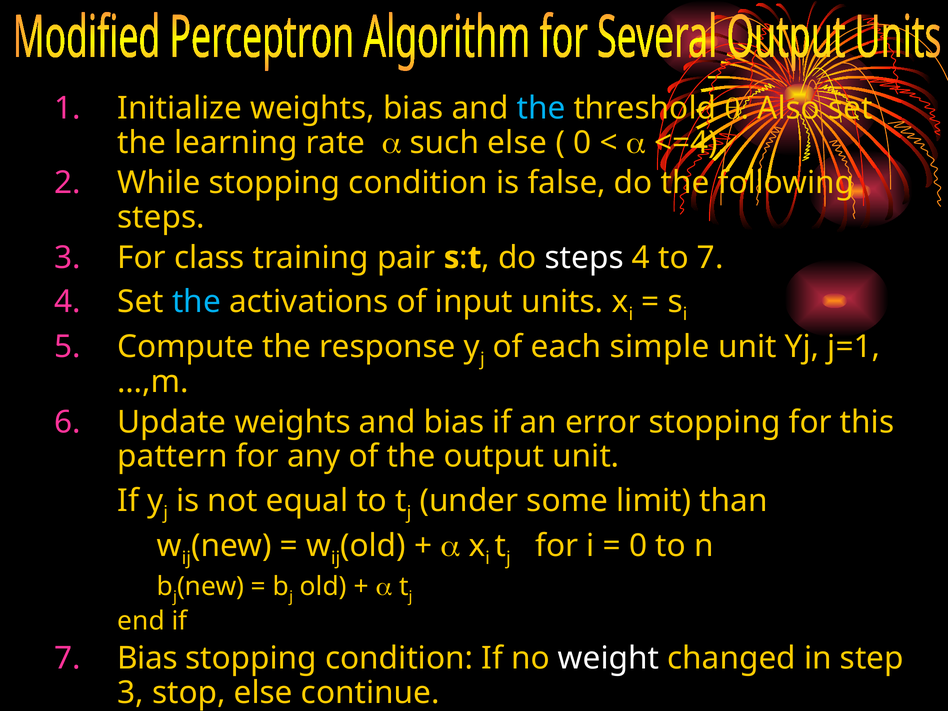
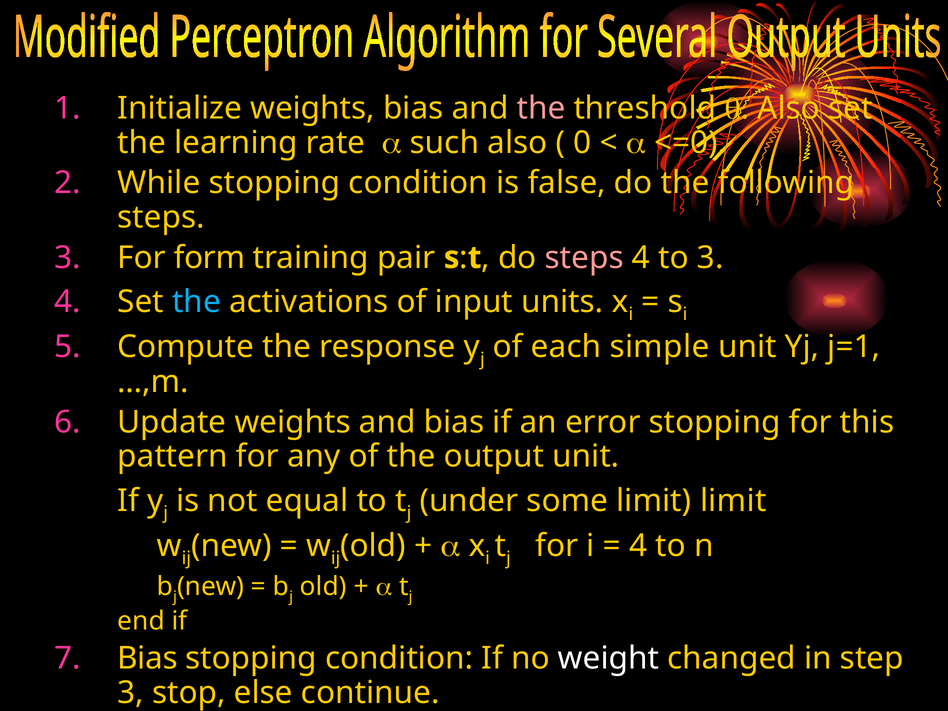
the at (541, 109) colour: light blue -> pink
such else: else -> also
<=4: <=4 -> <=0
class: class -> form
steps at (584, 258) colour: white -> pink
to 7: 7 -> 3
limit than: than -> limit
0 at (638, 546): 0 -> 4
